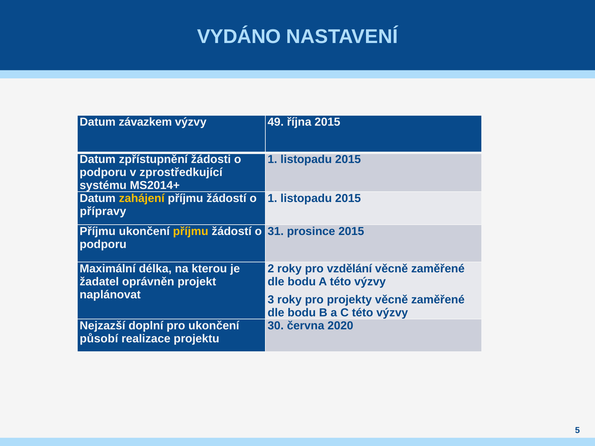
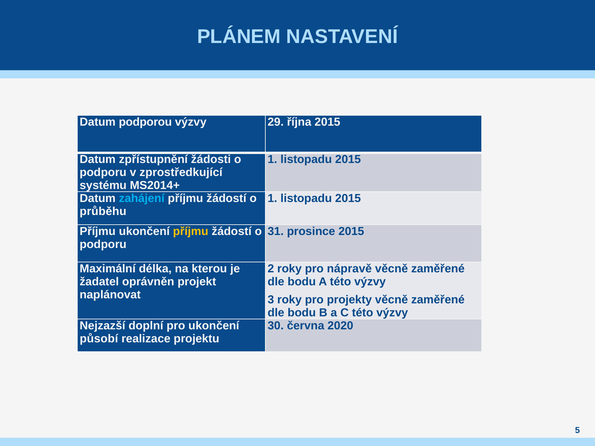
VYDÁNO: VYDÁNO -> PLÁNEM
závazkem: závazkem -> podporou
49: 49 -> 29
zahájení colour: yellow -> light blue
přípravy: přípravy -> průběhu
vzdělání: vzdělání -> nápravě
